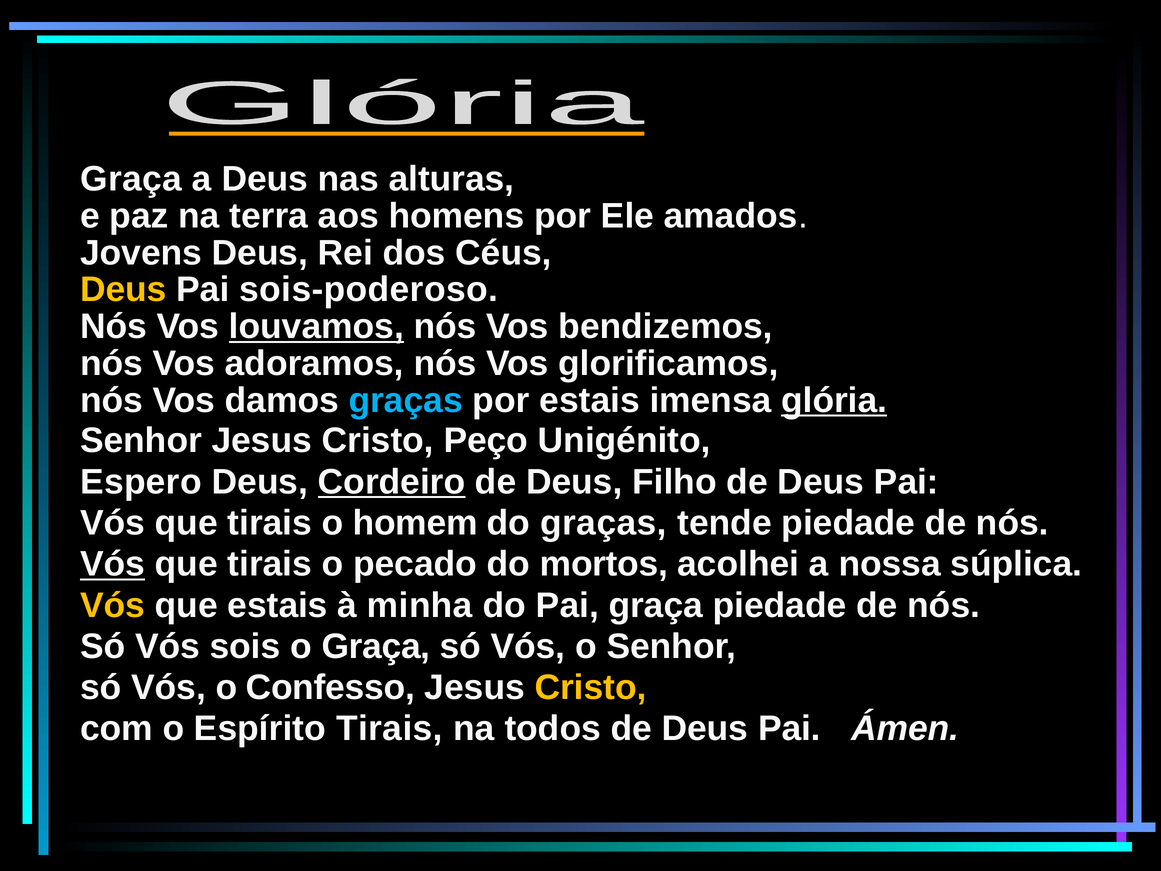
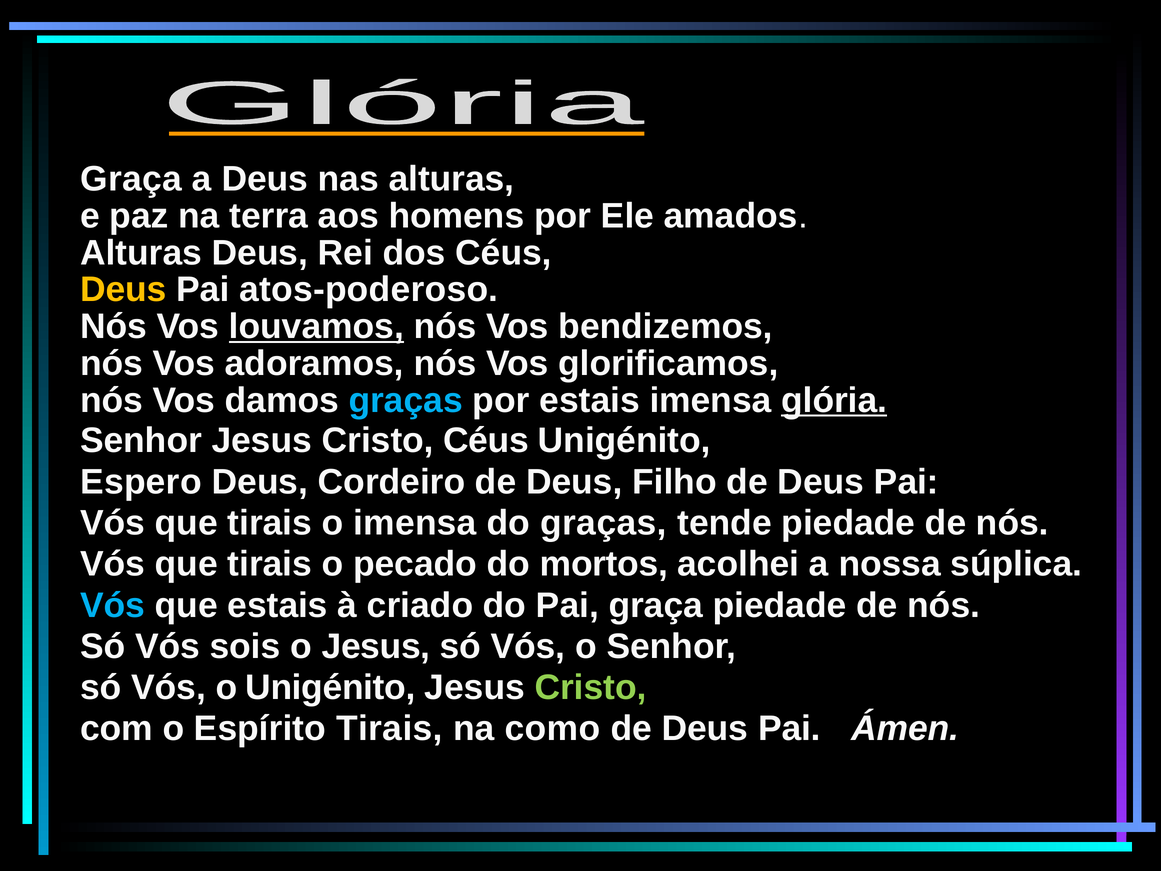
Jovens at (141, 253): Jovens -> Alturas
sois-poderoso: sois-poderoso -> atos-poderoso
Cristo Peço: Peço -> Céus
Cordeiro underline: present -> none
o homem: homem -> imensa
Vós at (113, 564) underline: present -> none
Vós at (113, 605) colour: yellow -> light blue
minha: minha -> criado
o Graça: Graça -> Jesus
o Confesso: Confesso -> Unigénito
Cristo at (591, 687) colour: yellow -> light green
todos: todos -> como
